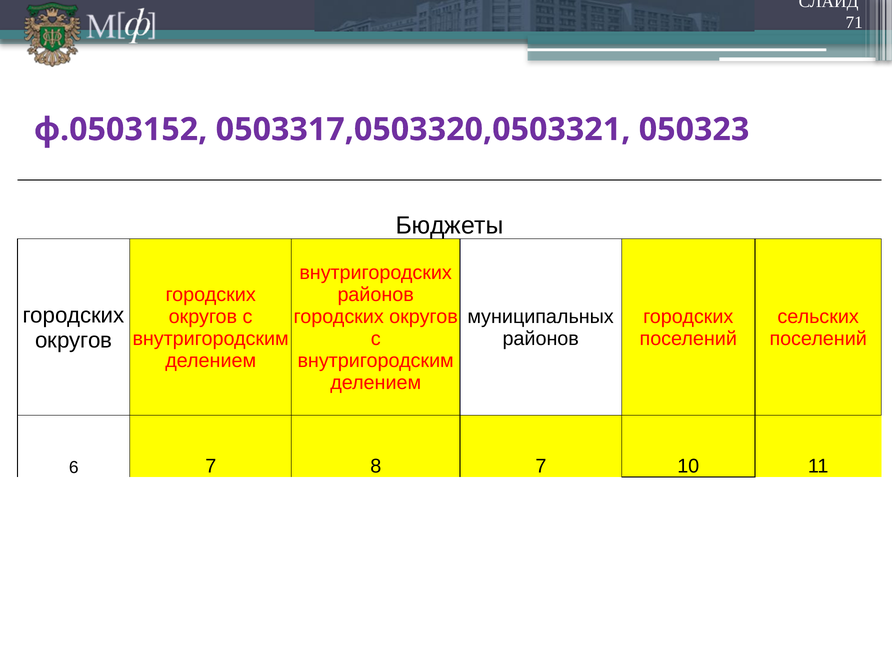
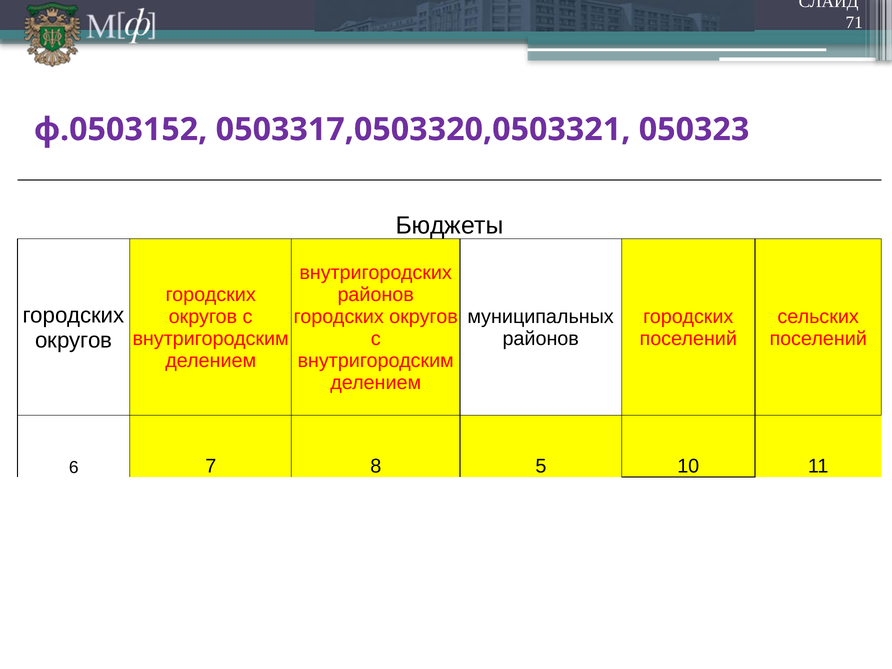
8 7: 7 -> 5
